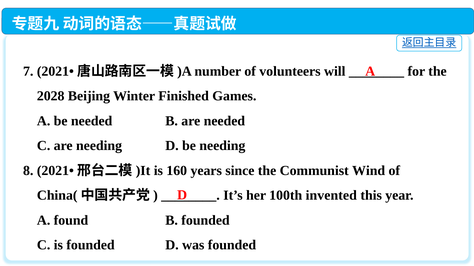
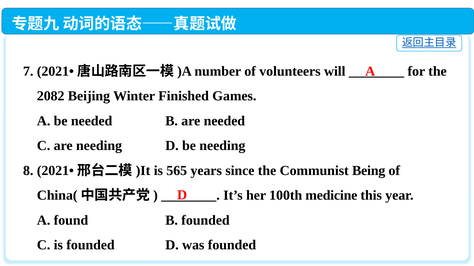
2028: 2028 -> 2082
160: 160 -> 565
Wind: Wind -> Being
invented: invented -> medicine
